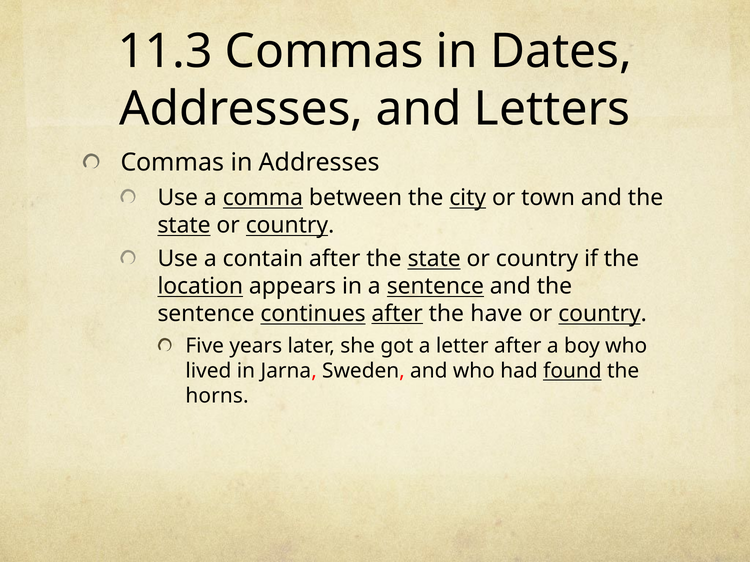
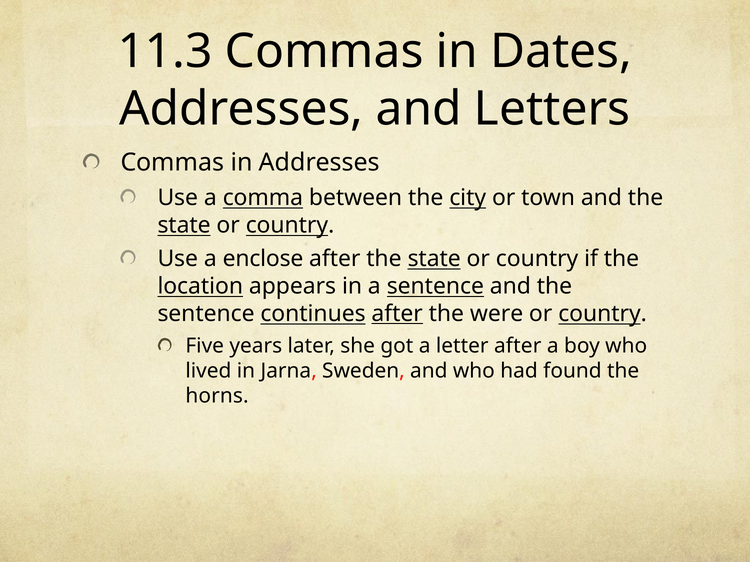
contain: contain -> enclose
have: have -> were
found underline: present -> none
